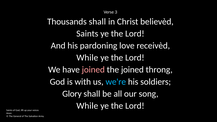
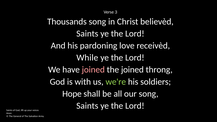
Thousands shall: shall -> song
we're colour: light blue -> light green
Glory: Glory -> Hope
While at (87, 106): While -> Saints
